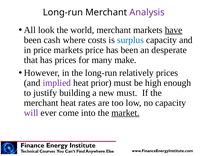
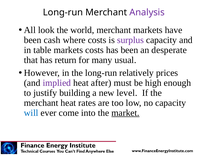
have underline: present -> none
surplus colour: blue -> purple
in price: price -> table
markets price: price -> costs
has prices: prices -> return
make: make -> usual
prior: prior -> after
new must: must -> level
will colour: purple -> blue
